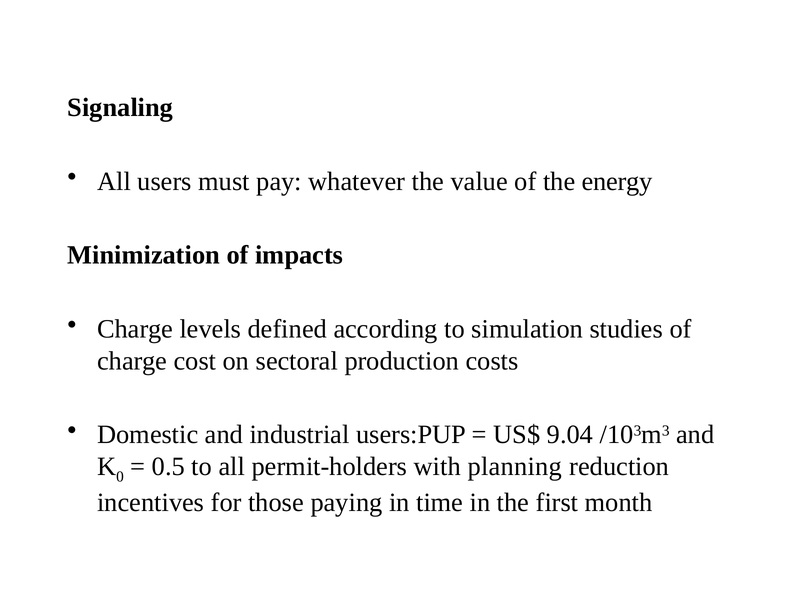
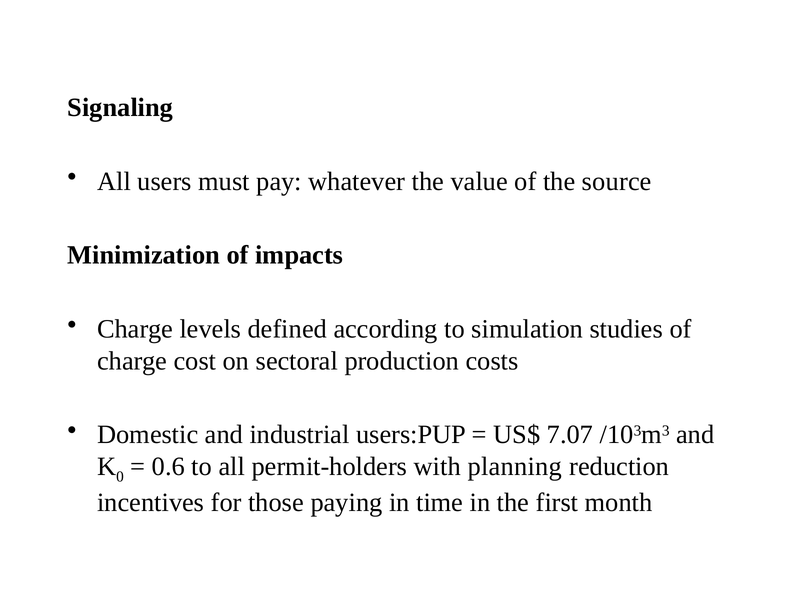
energy: energy -> source
9.04: 9.04 -> 7.07
0.5: 0.5 -> 0.6
